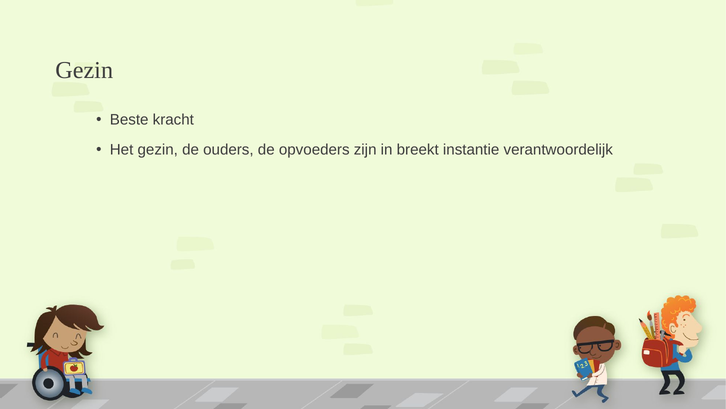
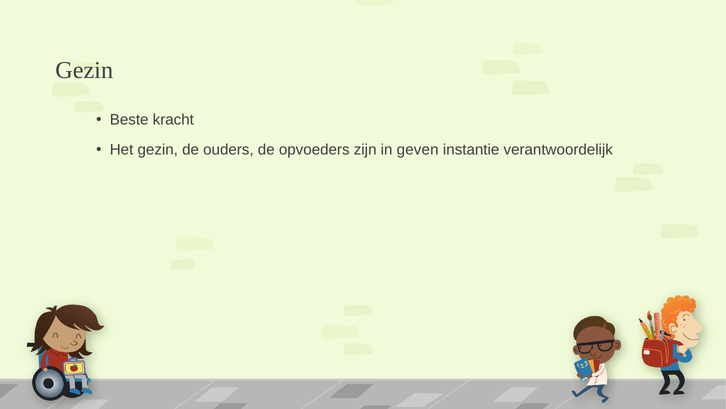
breekt: breekt -> geven
